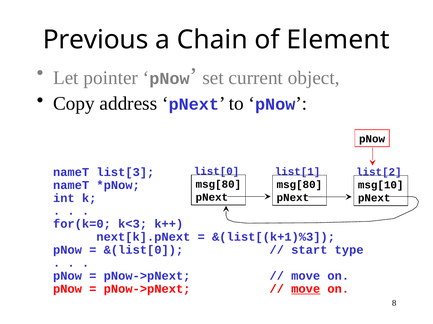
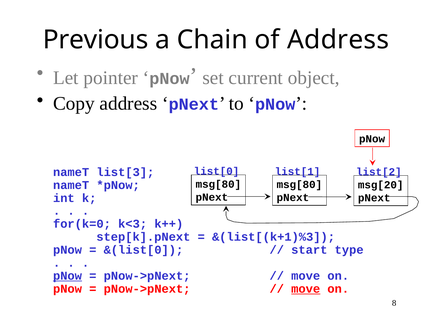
of Element: Element -> Address
msg[10: msg[10 -> msg[20
next[k].pNext: next[k].pNext -> step[k].pNext
pNow at (67, 276) underline: none -> present
